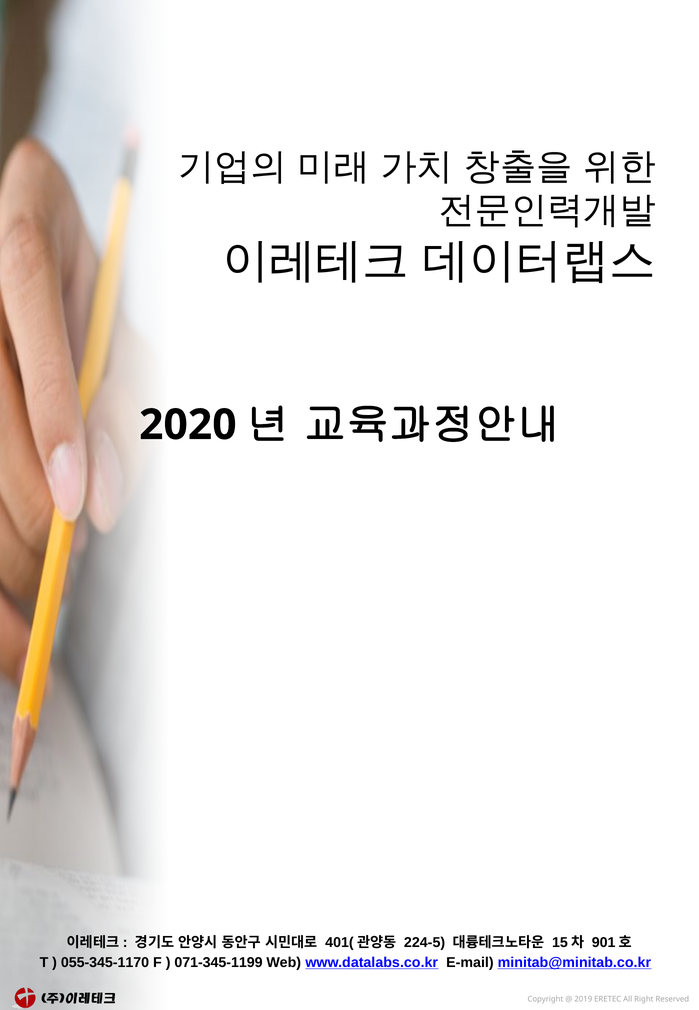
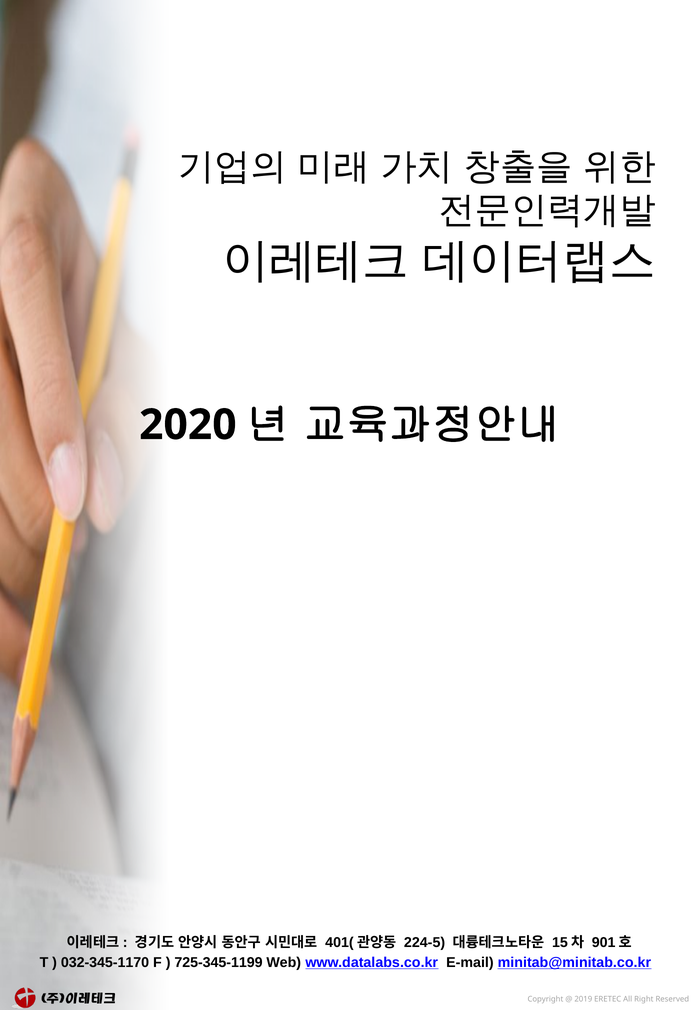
055-345-1170: 055-345-1170 -> 032-345-1170
071-345-1199: 071-345-1199 -> 725-345-1199
